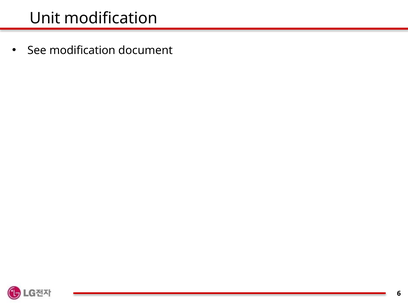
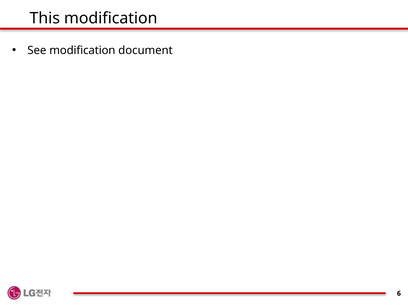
Unit: Unit -> This
